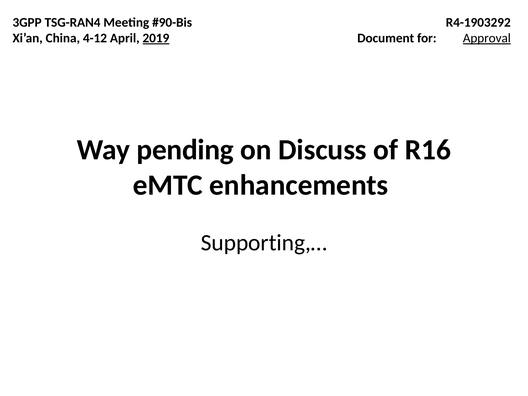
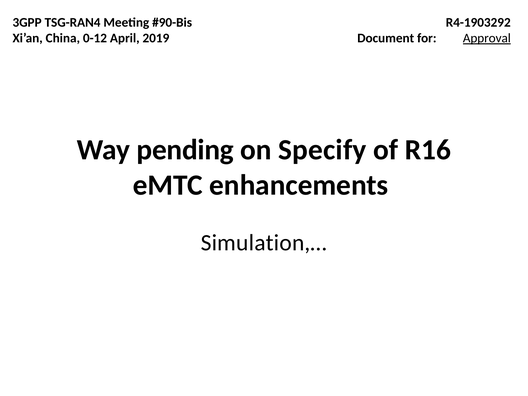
4-12: 4-12 -> 0-12
2019 underline: present -> none
Discuss: Discuss -> Specify
Supporting,…: Supporting,… -> Simulation,…
